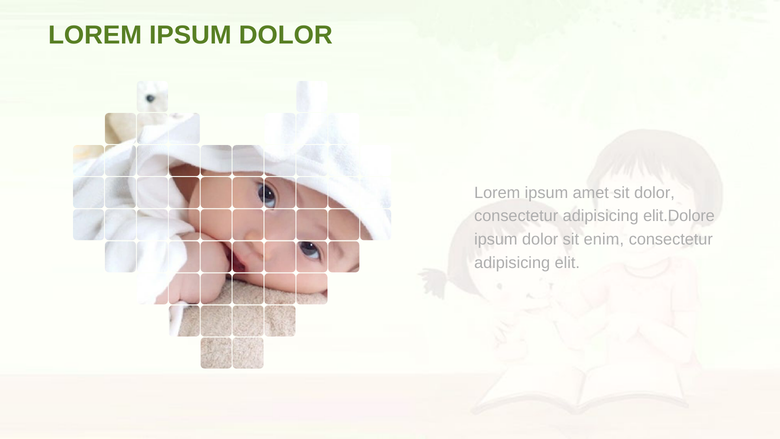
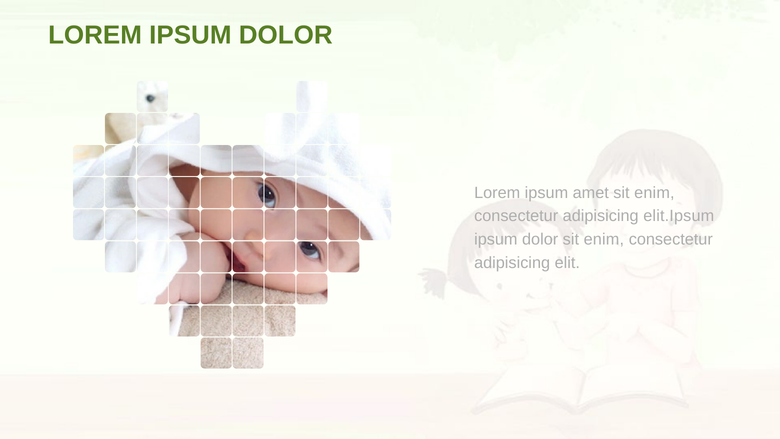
dolor at (654, 193): dolor -> enim
elit.Dolore: elit.Dolore -> elit.Ipsum
